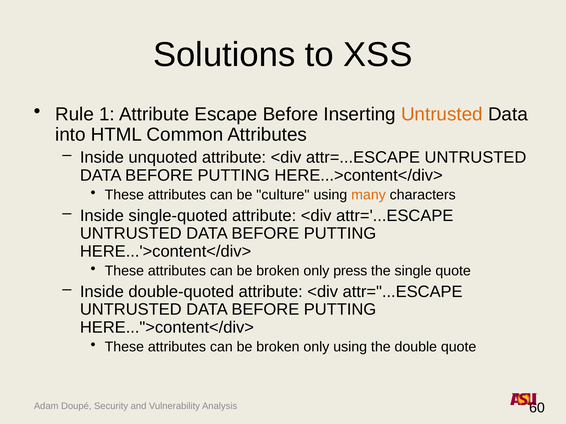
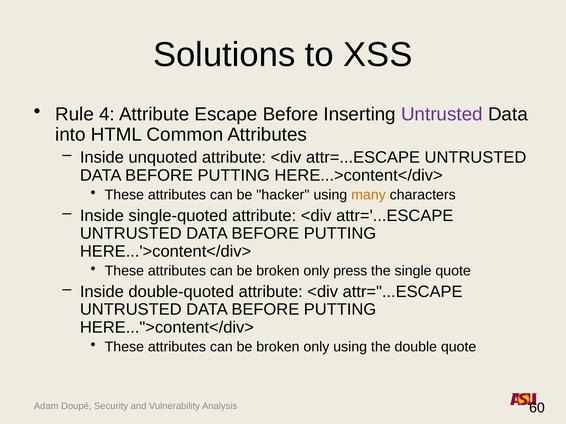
1: 1 -> 4
Untrusted at (442, 115) colour: orange -> purple
culture: culture -> hacker
